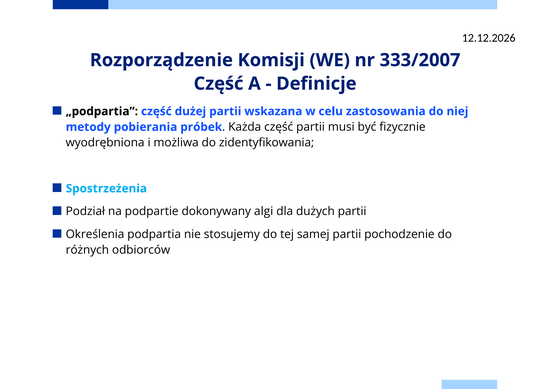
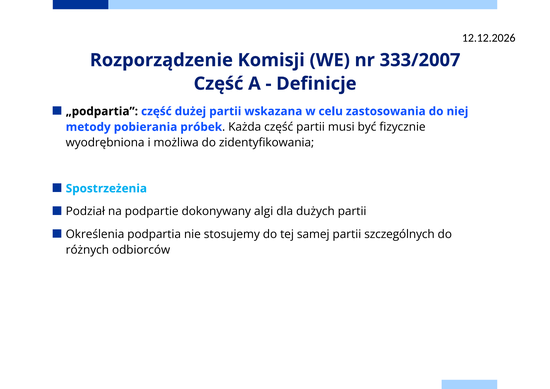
pochodzenie: pochodzenie -> szczególnych
